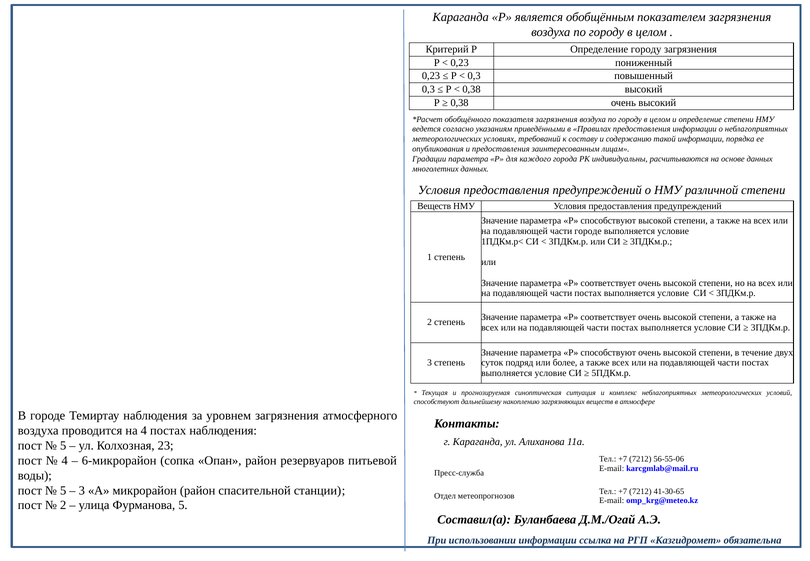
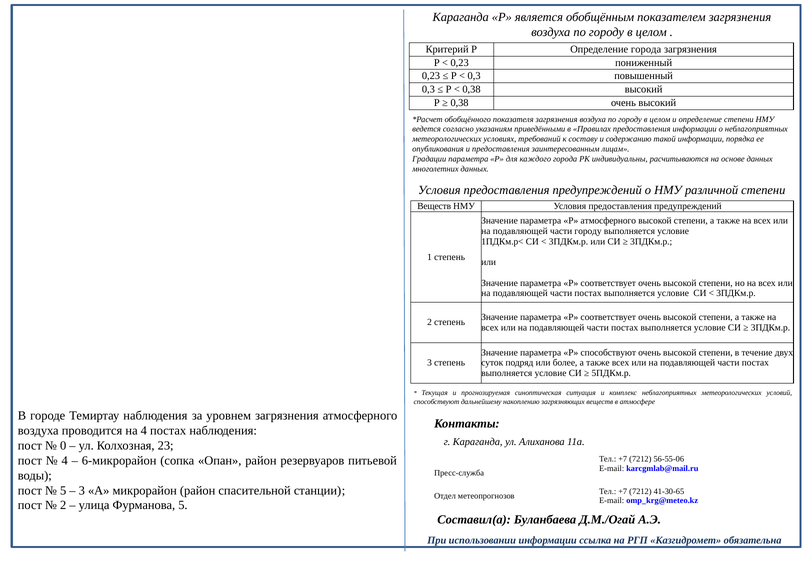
Определение городу: городу -> города
способствуют at (608, 221): способствуют -> атмосферного
части городе: городе -> городу
5 at (63, 445): 5 -> 0
